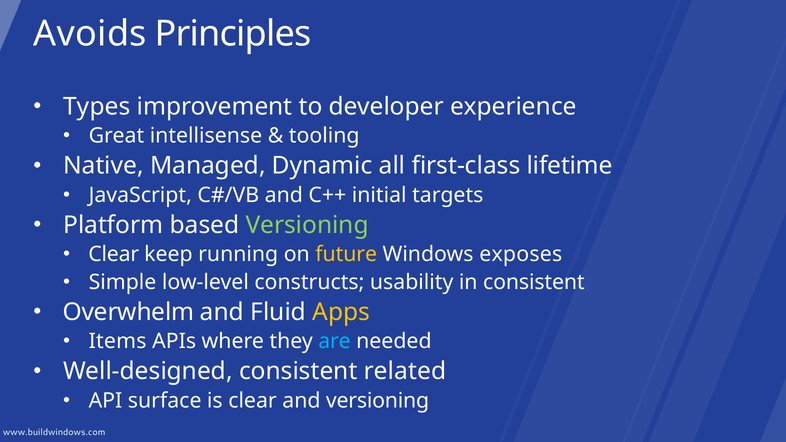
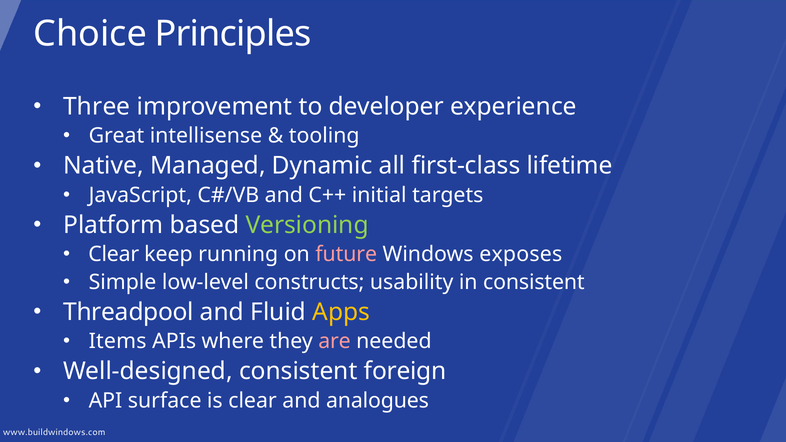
Avoids: Avoids -> Choice
Types: Types -> Three
future colour: yellow -> pink
Overwhelm: Overwhelm -> Threadpool
are colour: light blue -> pink
related: related -> foreign
and versioning: versioning -> analogues
